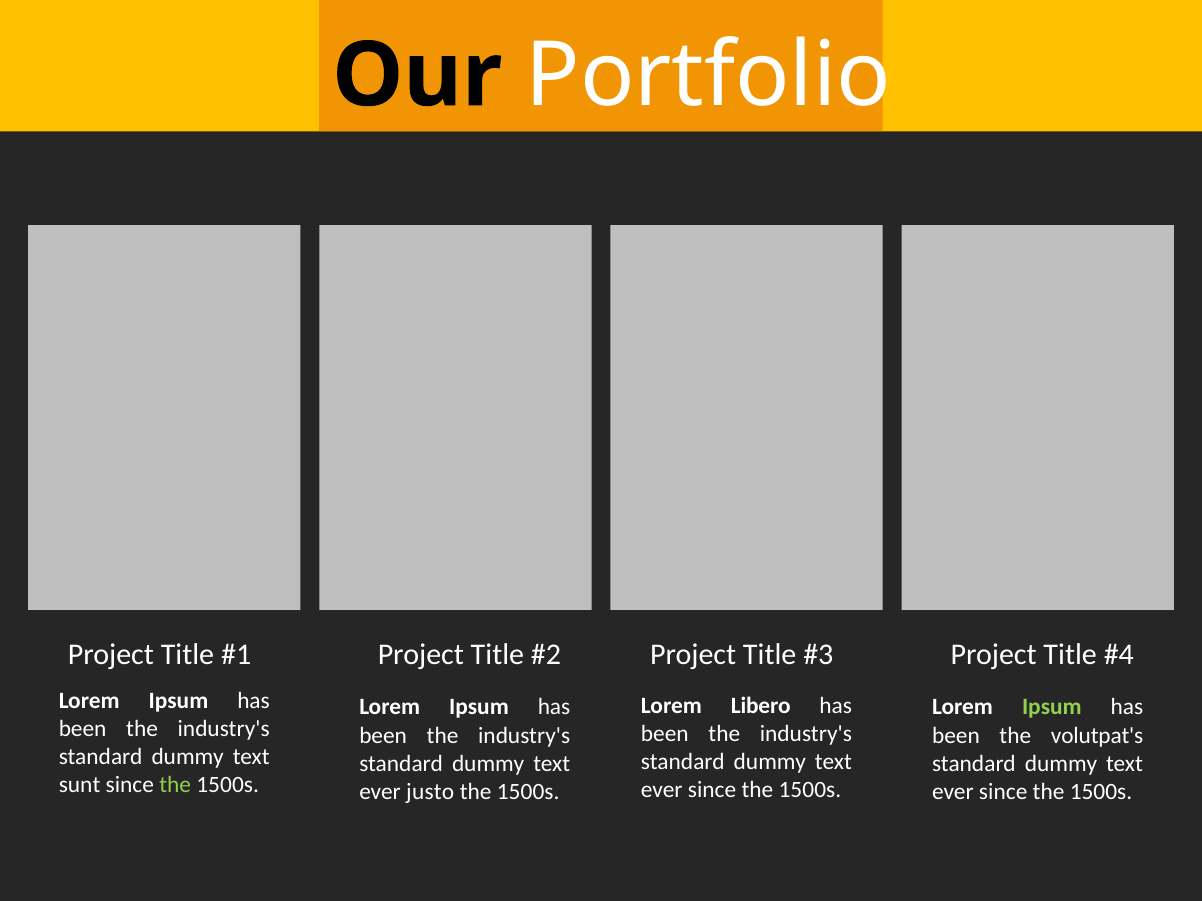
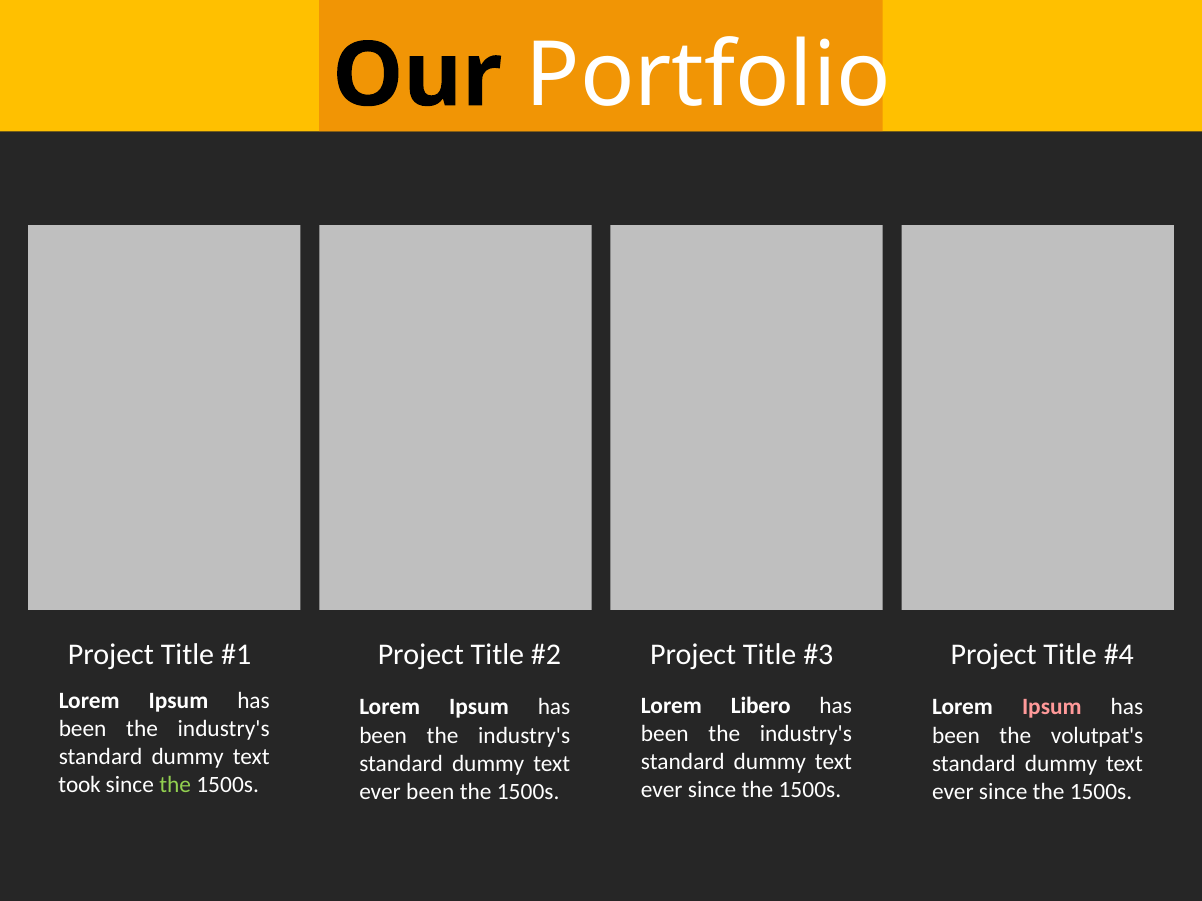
Ipsum at (1052, 708) colour: light green -> pink
sunt: sunt -> took
ever justo: justo -> been
